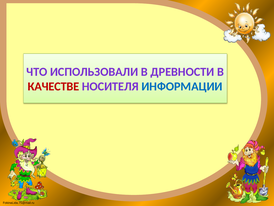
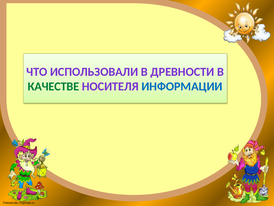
КАЧЕСТВЕ colour: red -> green
